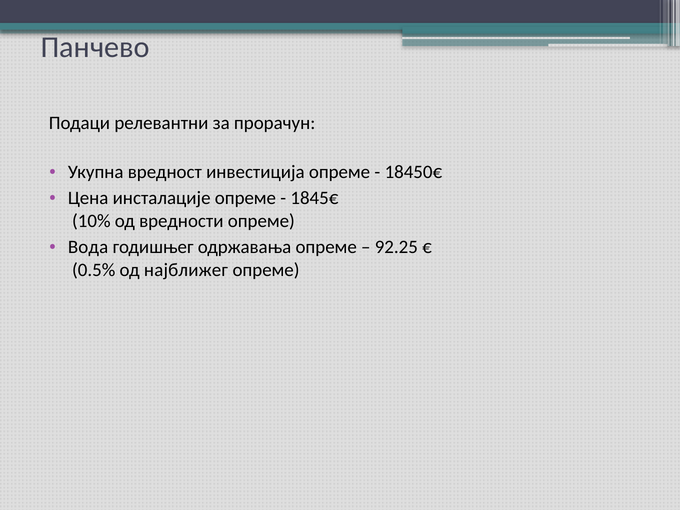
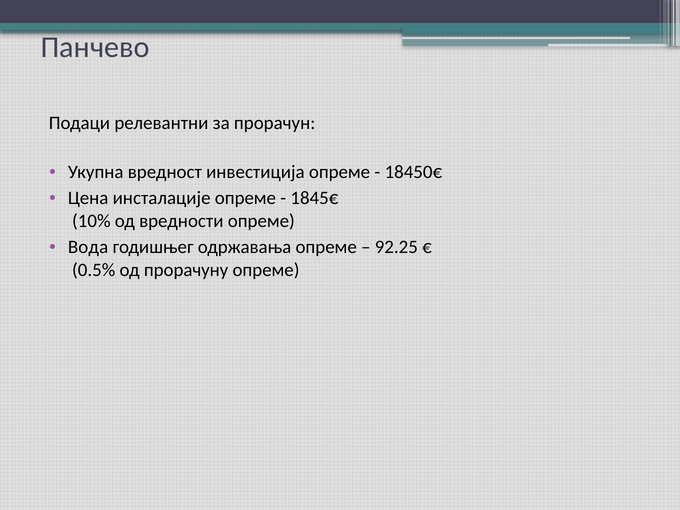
најближег: најближег -> прорачуну
